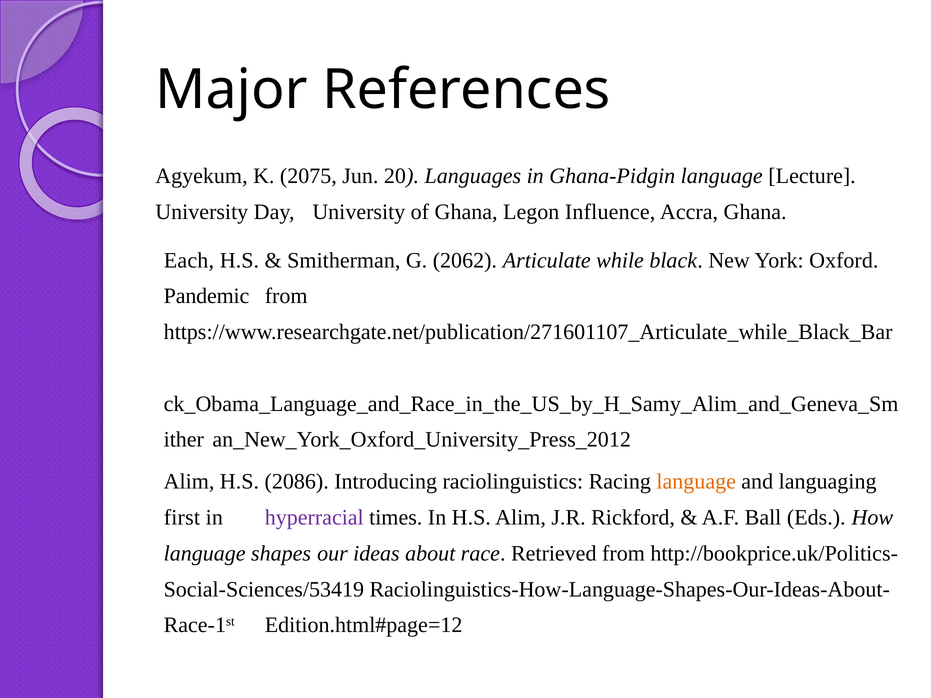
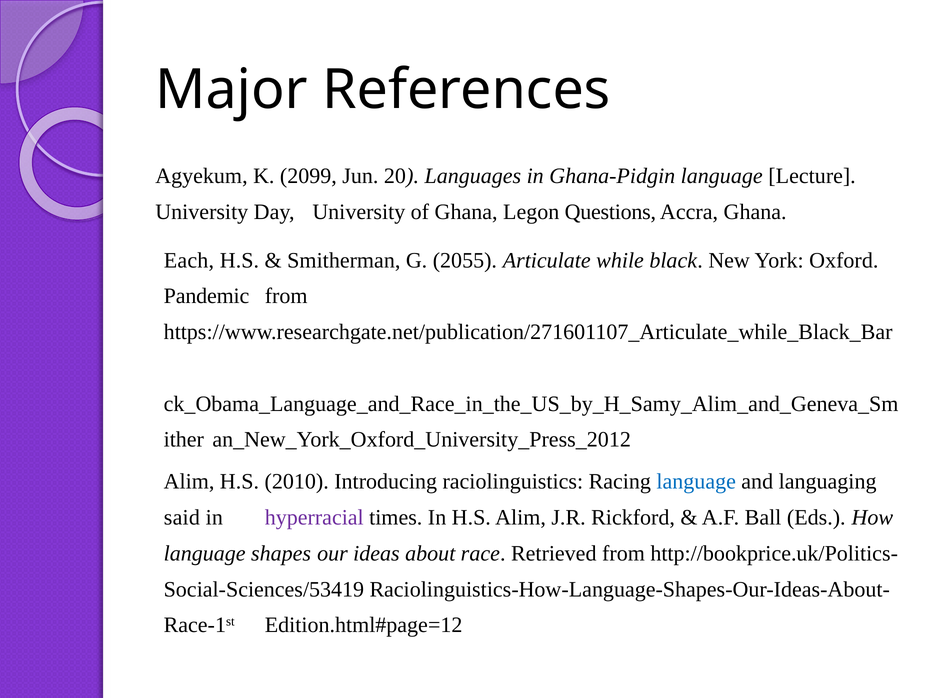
2075: 2075 -> 2099
Influence: Influence -> Questions
2062: 2062 -> 2055
2086: 2086 -> 2010
language at (696, 482) colour: orange -> blue
first: first -> said
